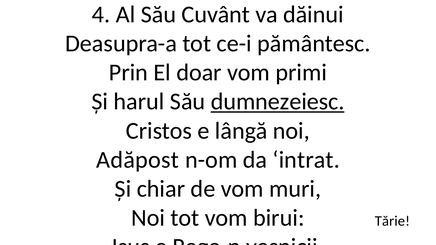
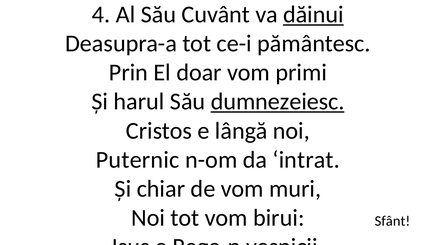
dăinui underline: none -> present
Adăpost: Adăpost -> Puternic
Tărie: Tărie -> Sfânt
